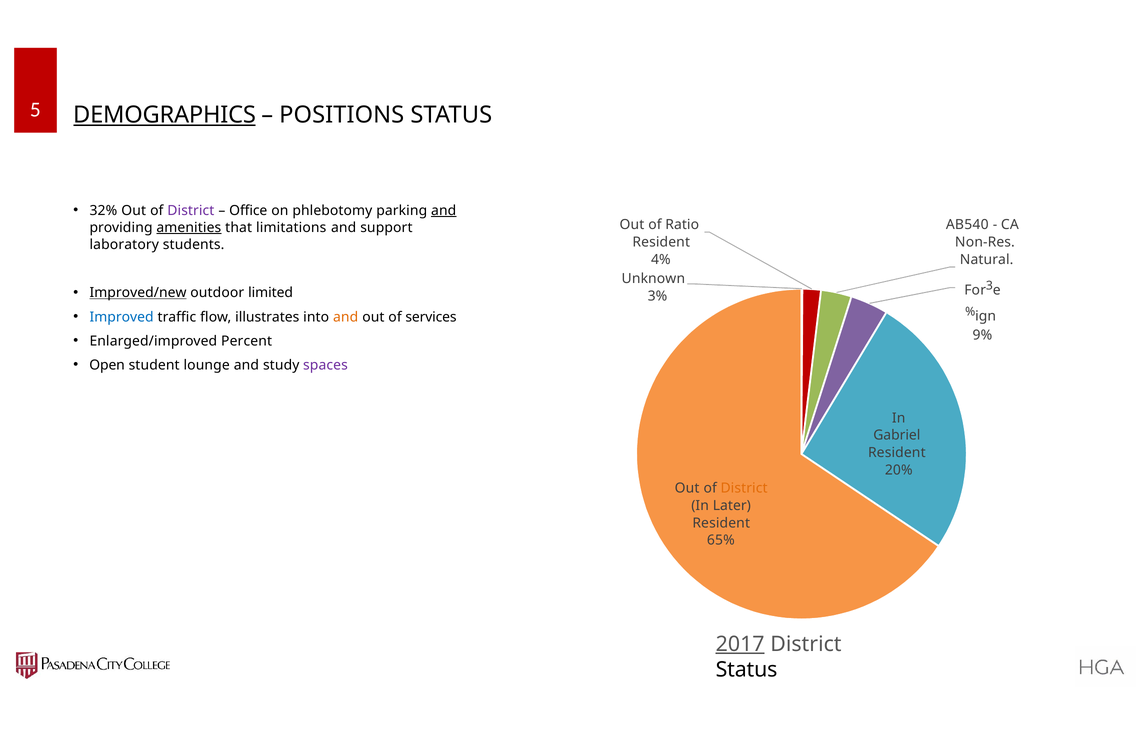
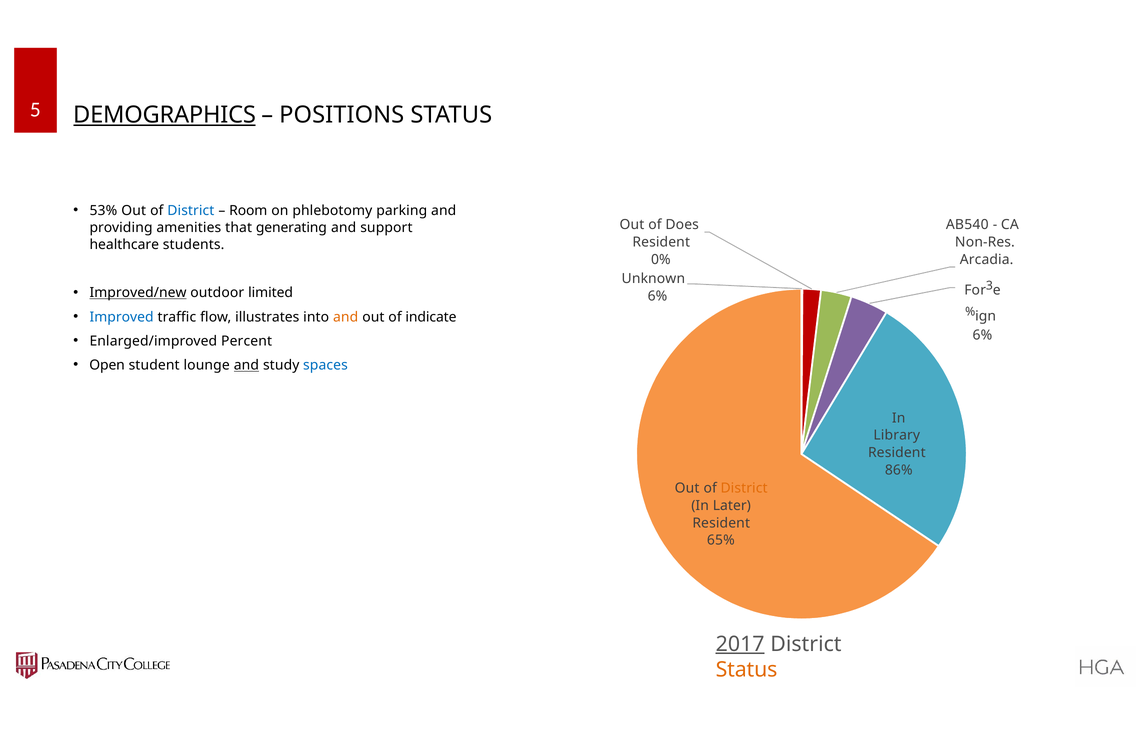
32%: 32% -> 53%
District at (191, 211) colour: purple -> blue
Office: Office -> Room
and at (444, 211) underline: present -> none
Ratio: Ratio -> Does
amenities underline: present -> none
limitations: limitations -> generating
laboratory: laboratory -> healthcare
4%: 4% -> 0%
Natural: Natural -> Arcadia
3% at (657, 296): 3% -> 6%
services: services -> indicate
9% at (982, 335): 9% -> 6%
and at (246, 365) underline: none -> present
spaces colour: purple -> blue
Gabriel: Gabriel -> Library
20%: 20% -> 86%
Status at (747, 670) colour: black -> orange
